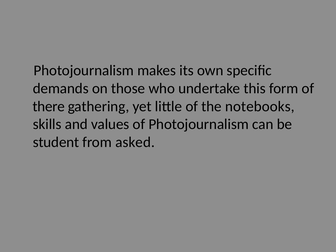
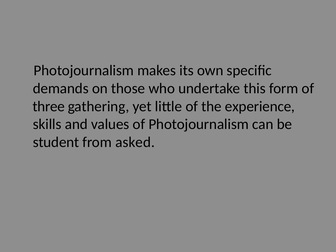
there: there -> three
notebooks: notebooks -> experience
